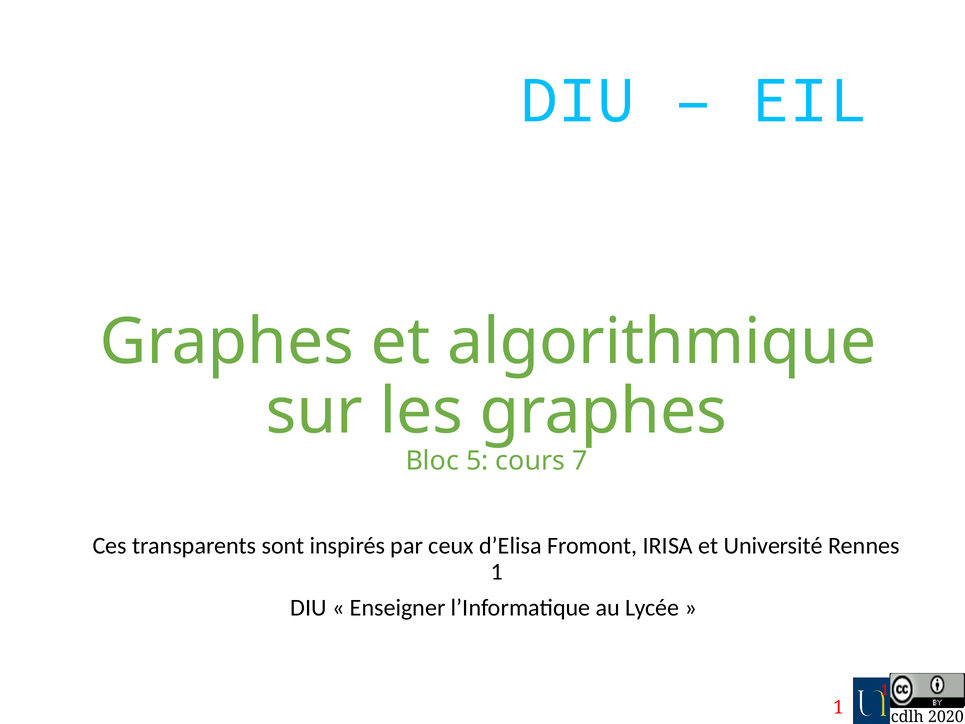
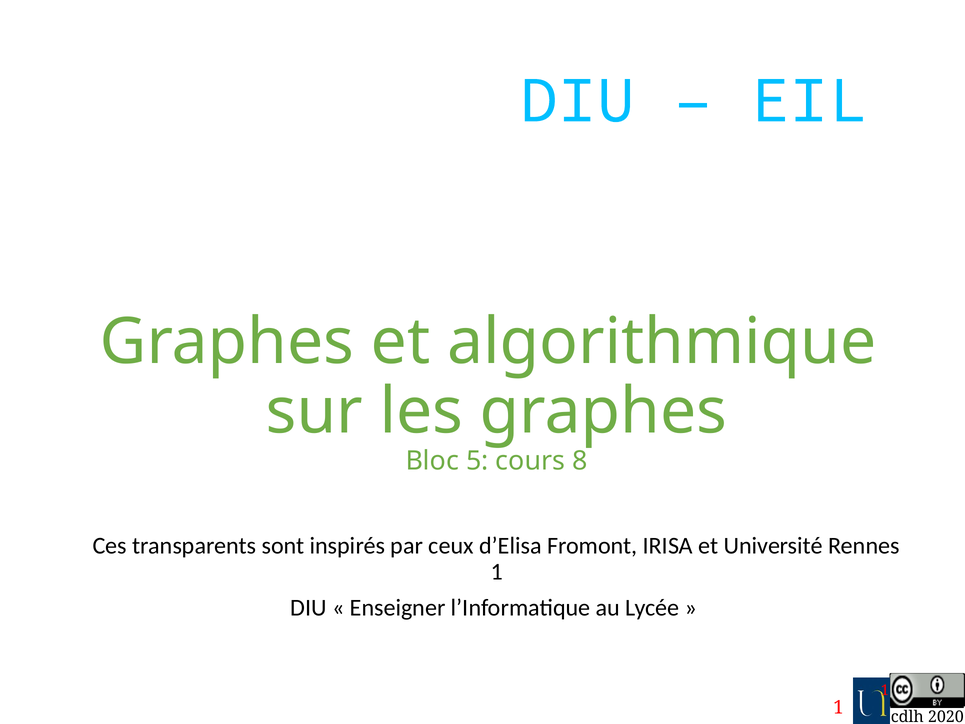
7: 7 -> 8
